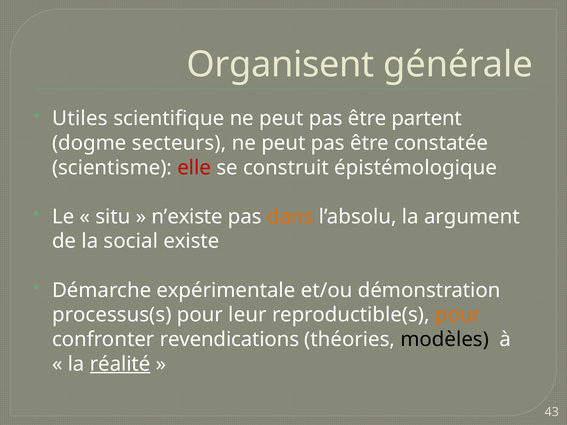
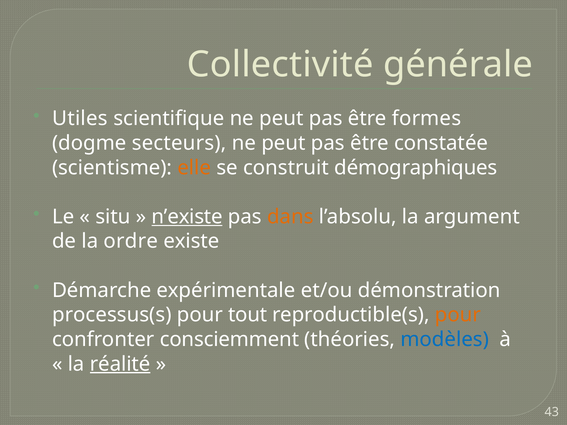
Organisent: Organisent -> Collectivité
partent: partent -> formes
elle colour: red -> orange
épistémologique: épistémologique -> démographiques
n’existe underline: none -> present
social: social -> ordre
leur: leur -> tout
revendications: revendications -> consciemment
modèles colour: black -> blue
